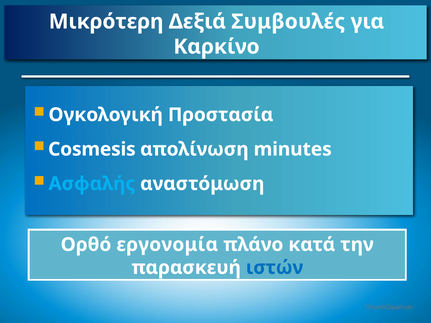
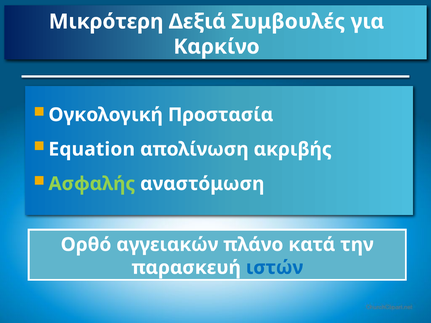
Cosmesis: Cosmesis -> Equation
minutes: minutes -> ακριβής
Ασφαλής colour: light blue -> light green
εργονομία: εργονομία -> αγγειακών
